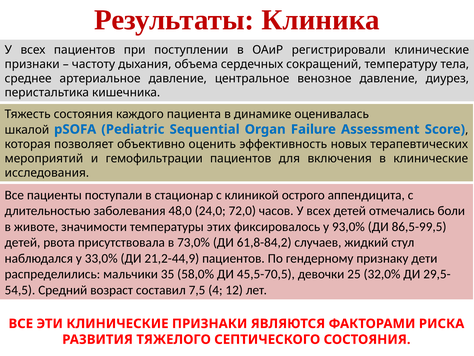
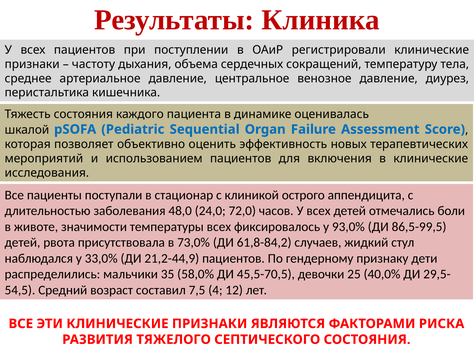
гемофильтрации: гемофильтрации -> использованием
температуры этих: этих -> всех
32,0%: 32,0% -> 40,0%
